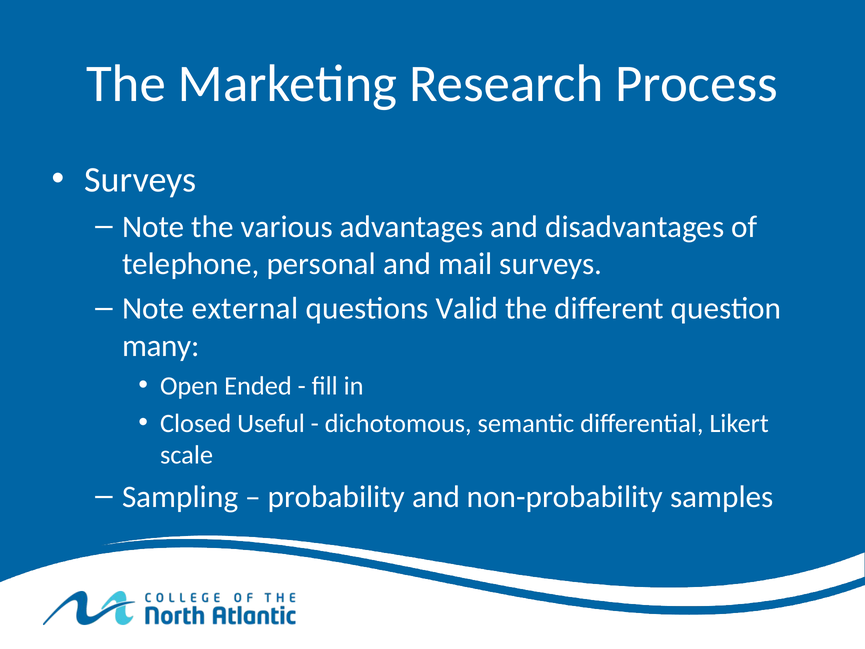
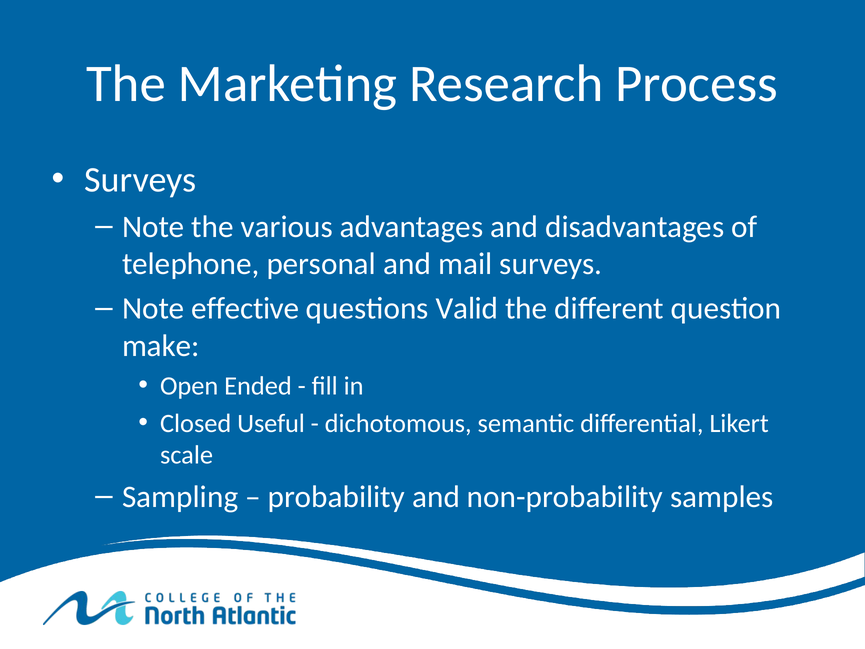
external: external -> effective
many: many -> make
